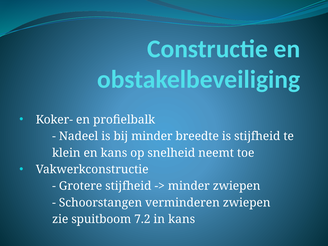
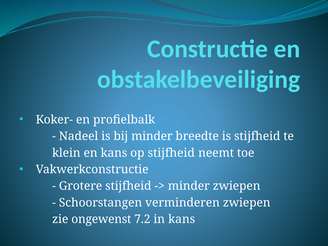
op snelheid: snelheid -> stijfheid
spuitboom: spuitboom -> ongewenst
